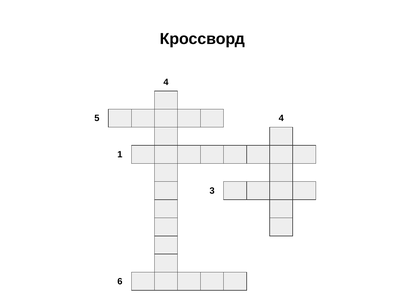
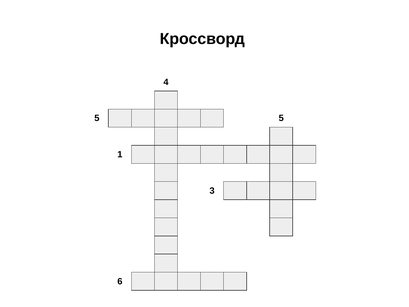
5 4: 4 -> 5
